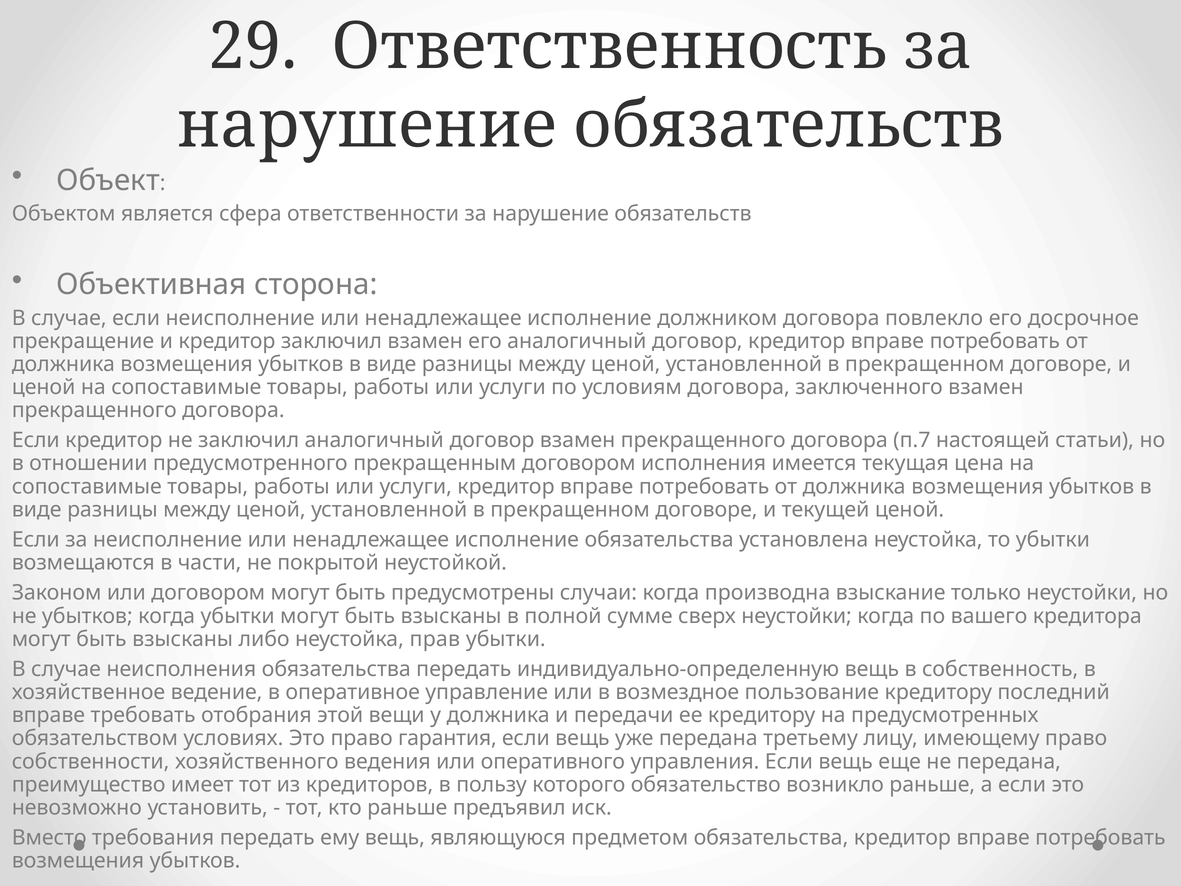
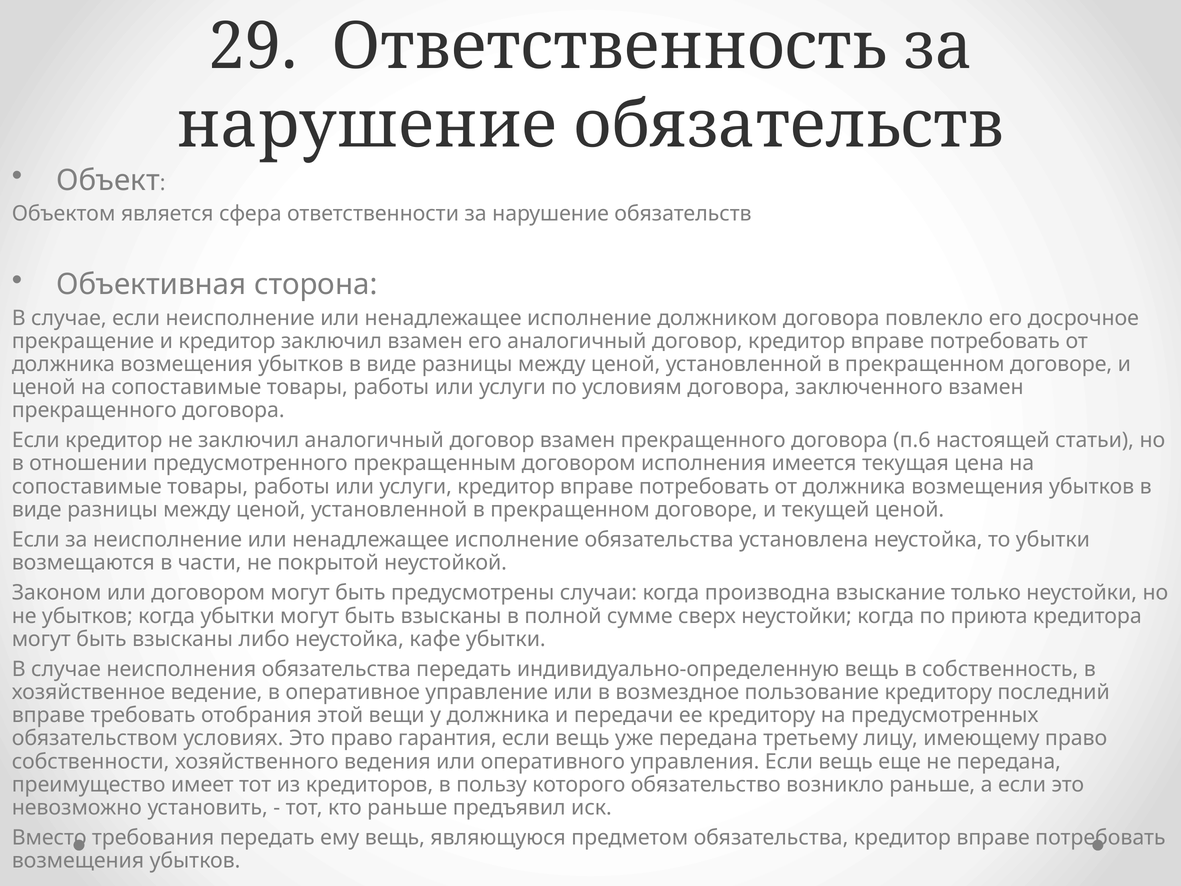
п.7: п.7 -> п.6
вашего: вашего -> приюта
прав: прав -> кафе
